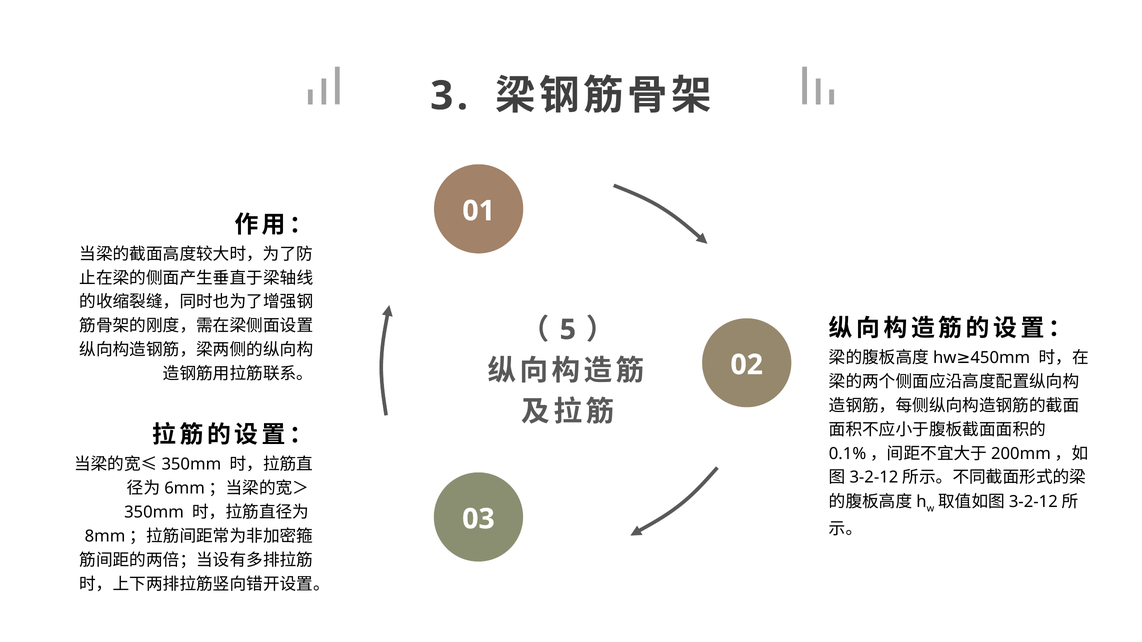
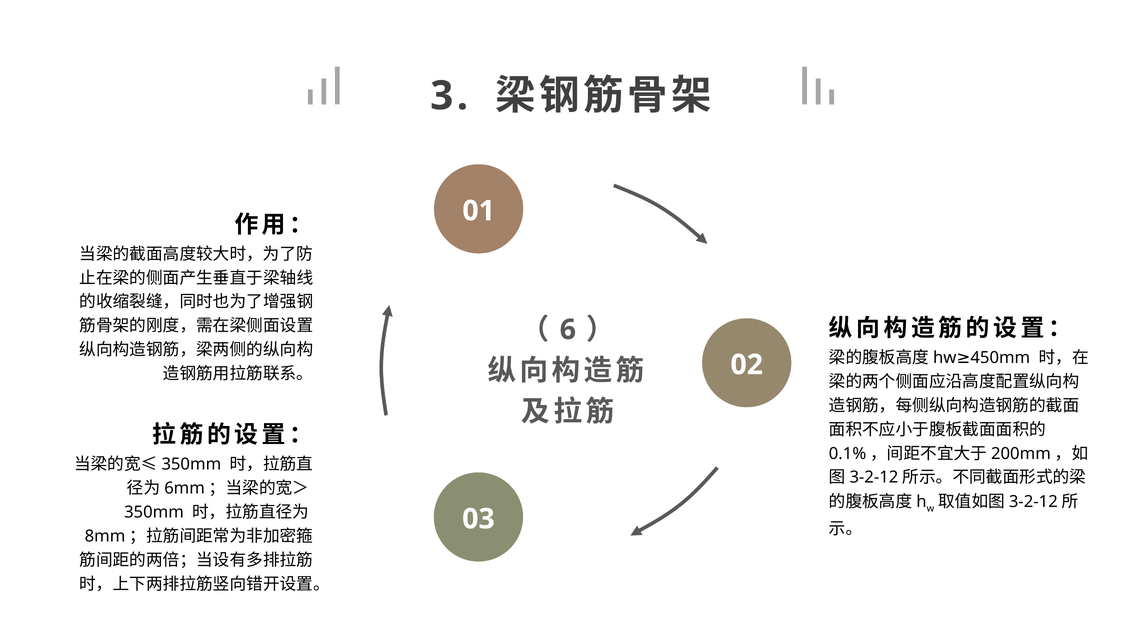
5: 5 -> 6
